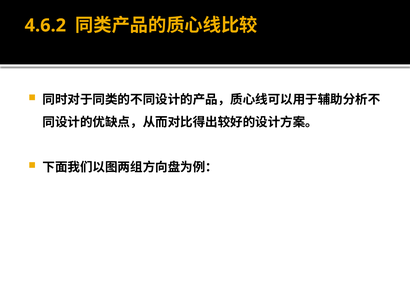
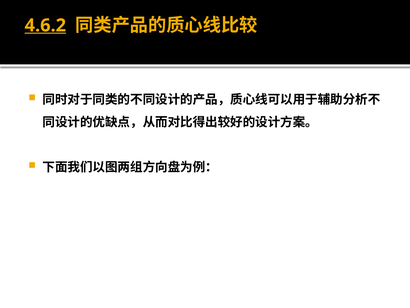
4.6.2 underline: none -> present
